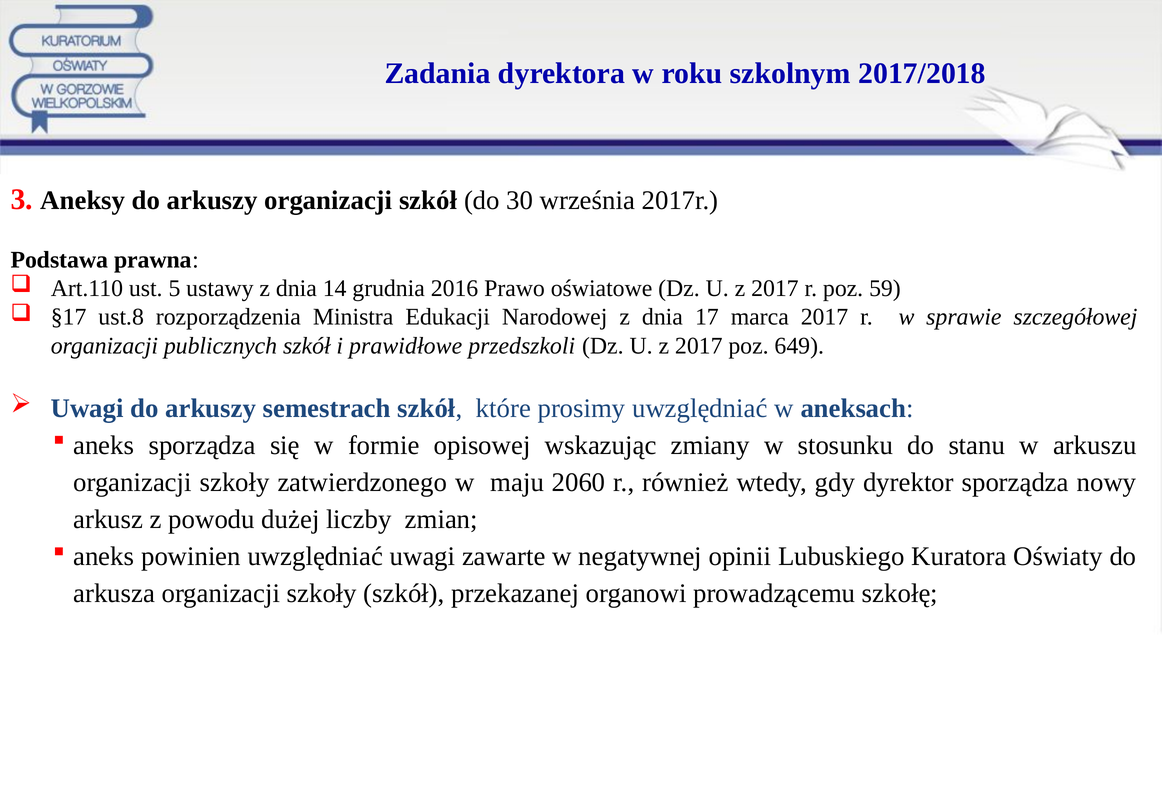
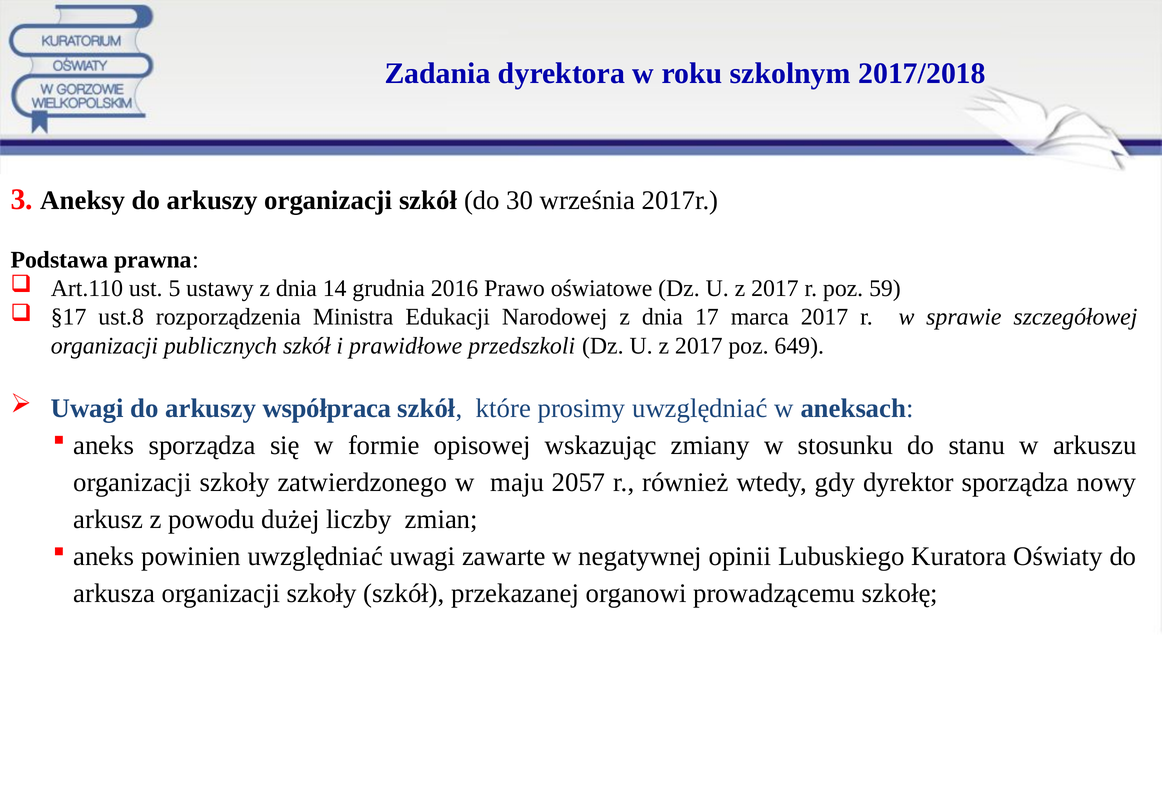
semestrach: semestrach -> współpraca
2060: 2060 -> 2057
